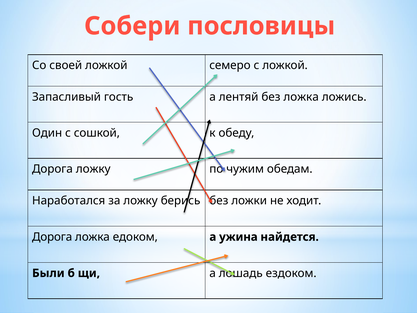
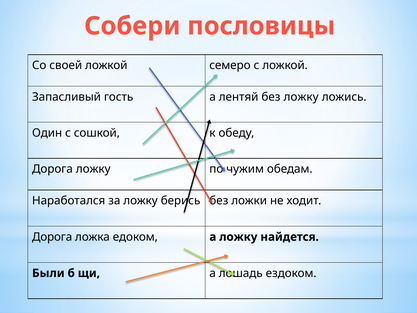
без ложка: ложка -> ложку
а ужина: ужина -> ложку
